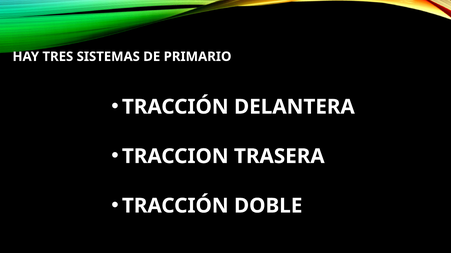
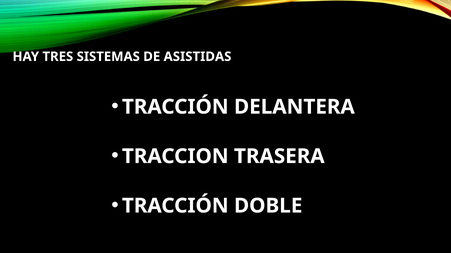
PRIMARIO: PRIMARIO -> ASISTIDAS
